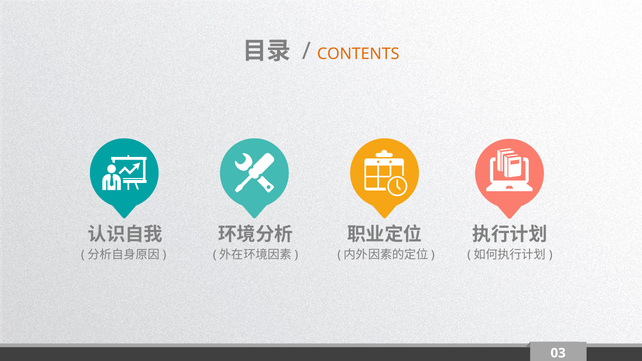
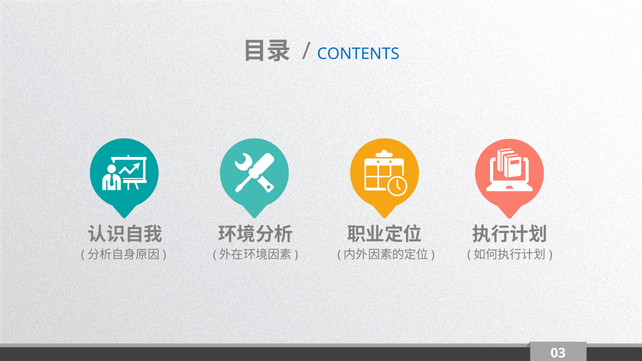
CONTENTS colour: orange -> blue
